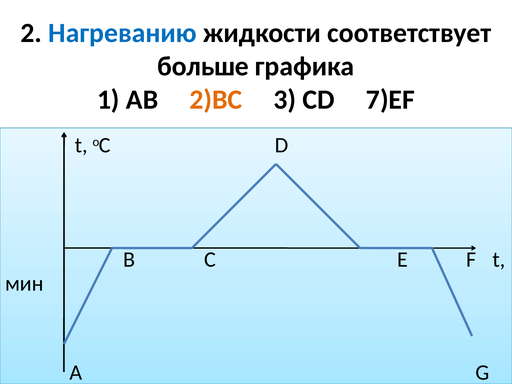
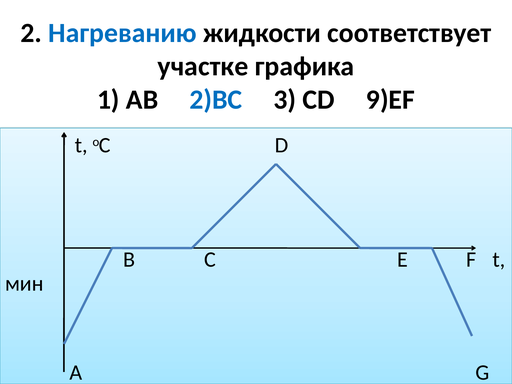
больше: больше -> участке
2)ВС colour: orange -> blue
7)EF: 7)EF -> 9)EF
